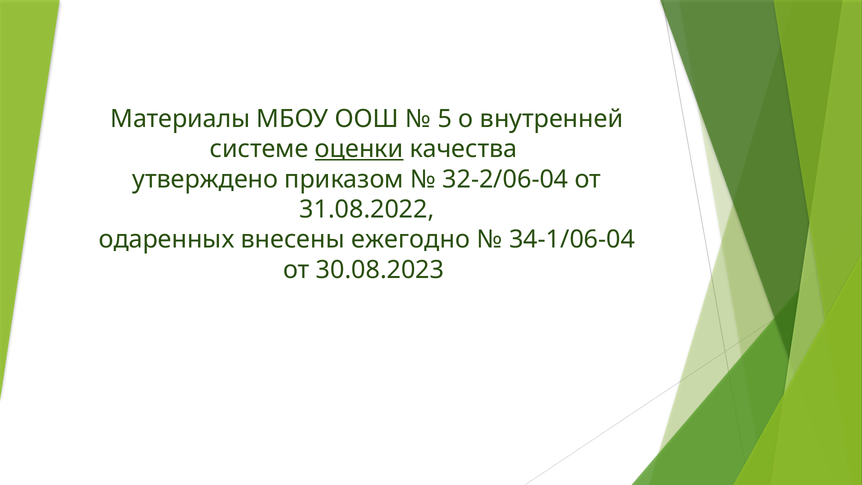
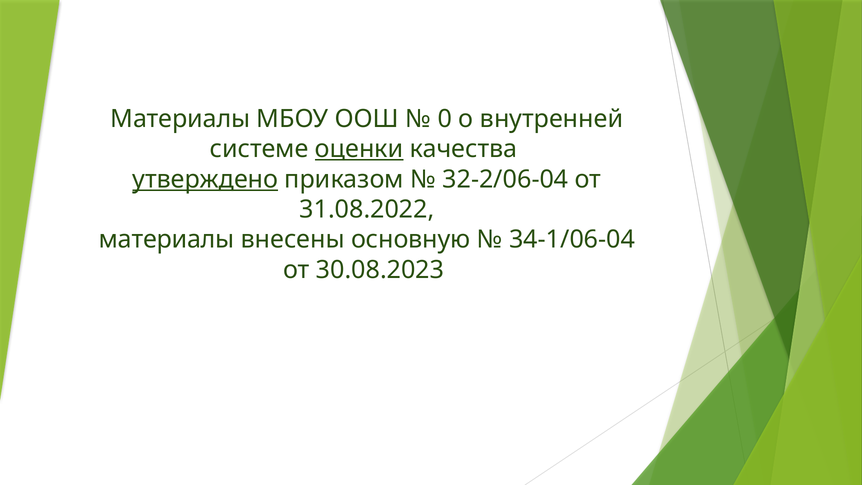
5: 5 -> 0
утверждено underline: none -> present
одаренных at (167, 240): одаренных -> материалы
ежегодно: ежегодно -> основную
